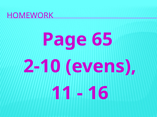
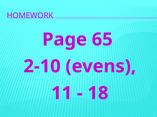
16: 16 -> 18
